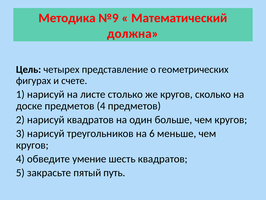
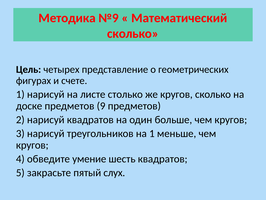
должна at (133, 33): должна -> сколько
предметов 4: 4 -> 9
на 6: 6 -> 1
путь: путь -> слух
